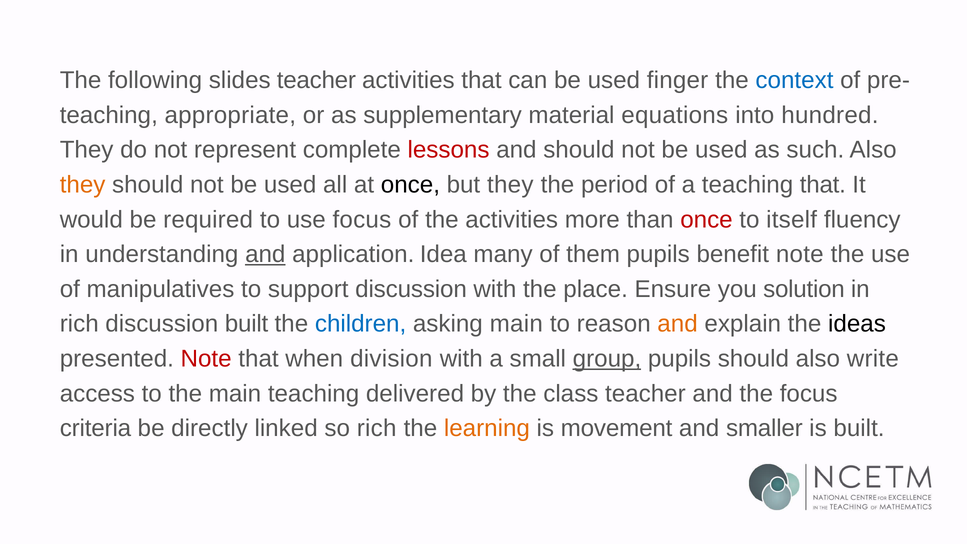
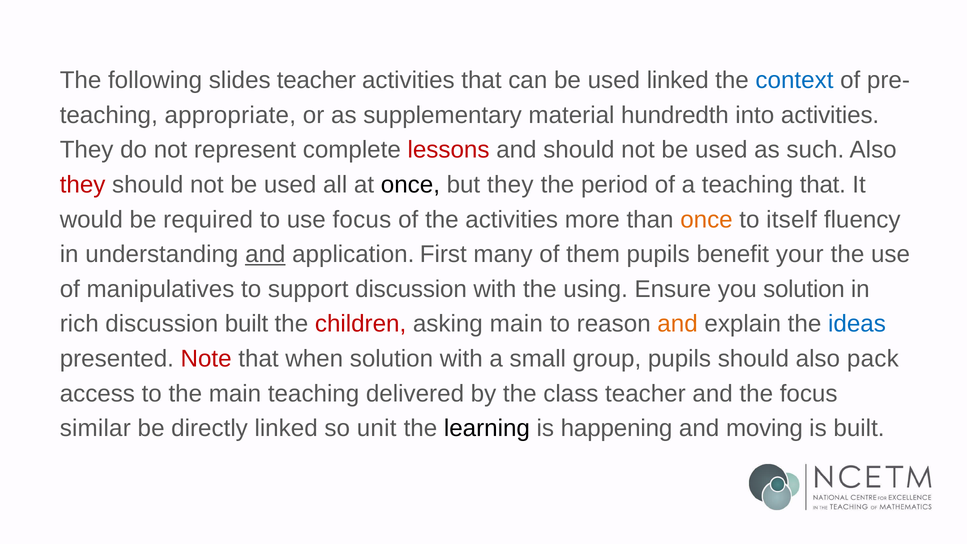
used finger: finger -> linked
equations: equations -> hundredth
into hundred: hundred -> activities
they at (83, 185) colour: orange -> red
once at (706, 219) colour: red -> orange
Idea: Idea -> First
benefit note: note -> your
place: place -> using
children colour: blue -> red
ideas colour: black -> blue
when division: division -> solution
group underline: present -> none
write: write -> pack
criteria: criteria -> similar
so rich: rich -> unit
learning colour: orange -> black
movement: movement -> happening
smaller: smaller -> moving
